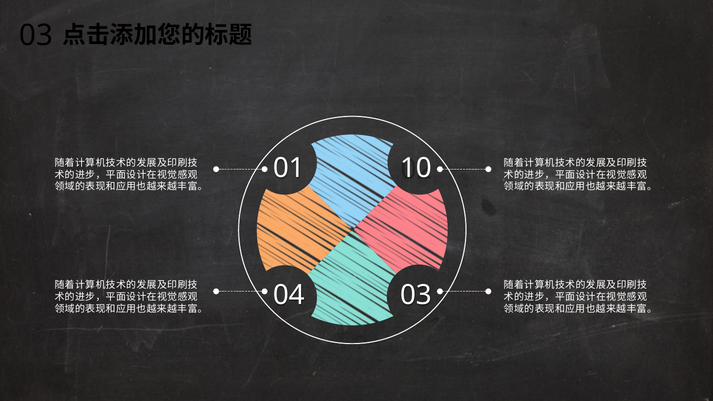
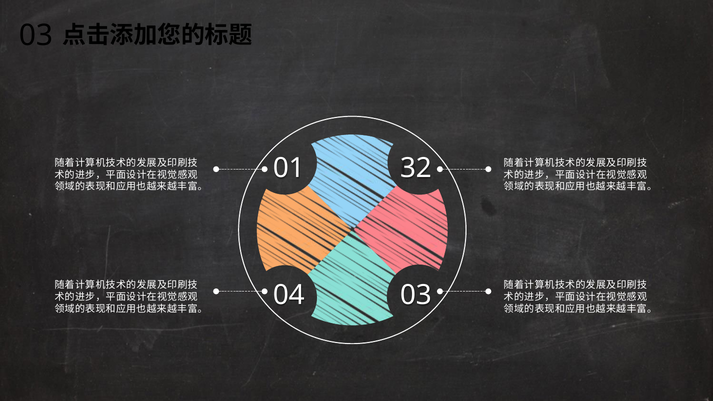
10: 10 -> 32
